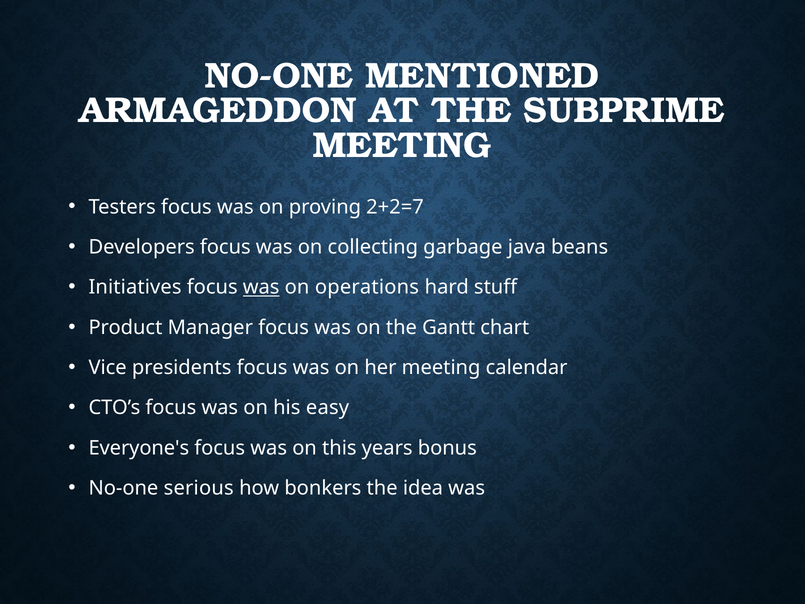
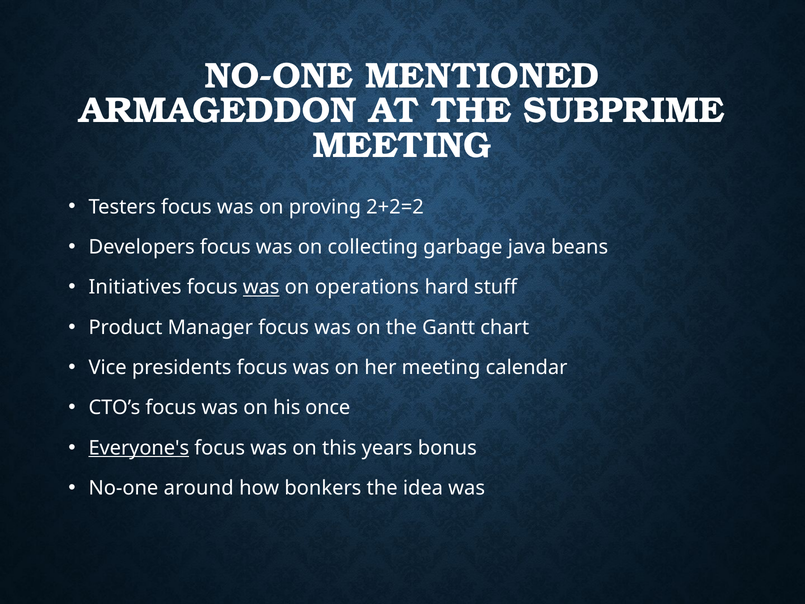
2+2=7: 2+2=7 -> 2+2=2
easy: easy -> once
Everyone's underline: none -> present
serious: serious -> around
